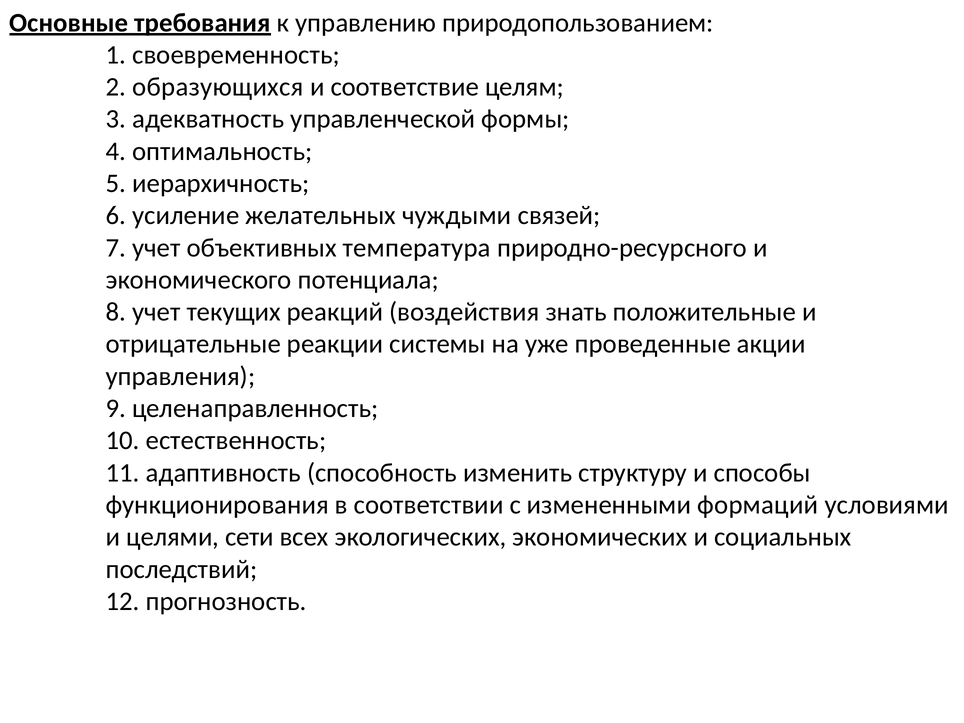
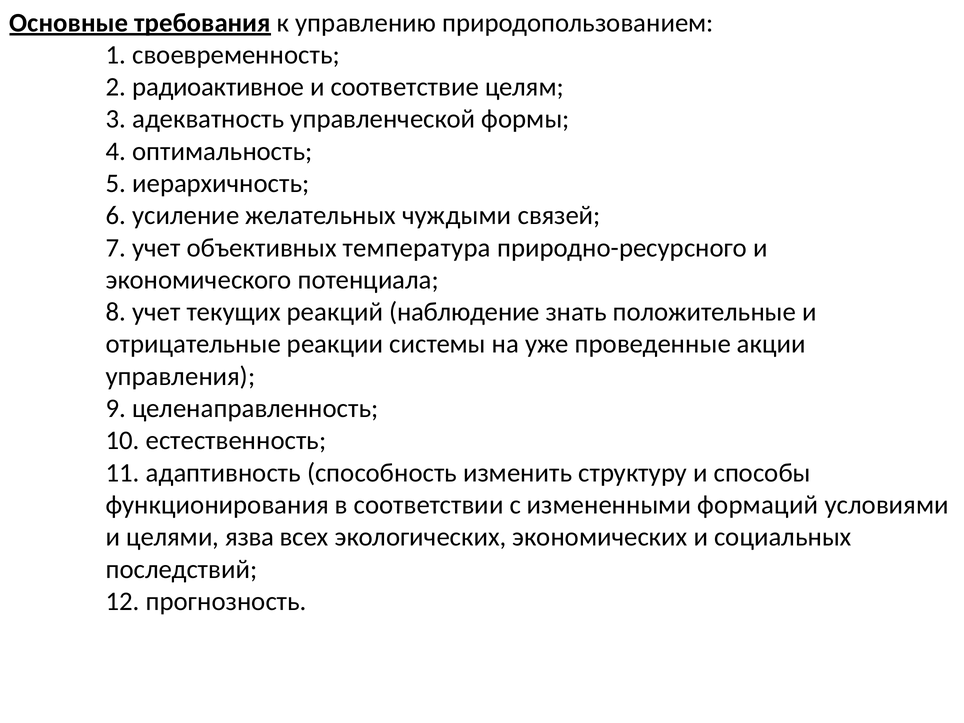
образующихся: образующихся -> радиоактивное
воздействия: воздействия -> наблюдение
сети: сети -> язва
